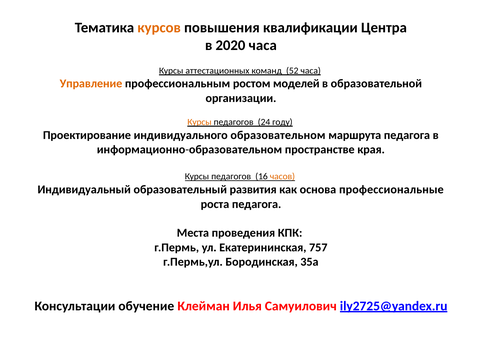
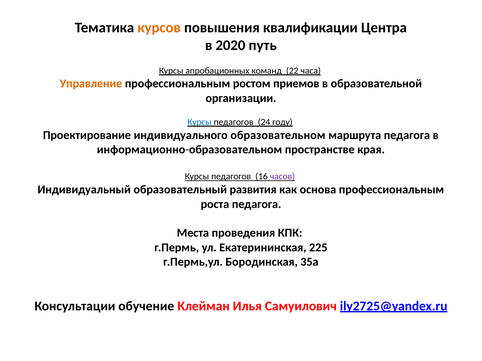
2020 часа: часа -> путь
аттестационных: аттестационных -> апробационных
52: 52 -> 22
моделей: моделей -> приемов
Курсы at (199, 122) colour: orange -> blue
часов colour: orange -> purple
основа профессиональные: профессиональные -> профессиональным
757: 757 -> 225
